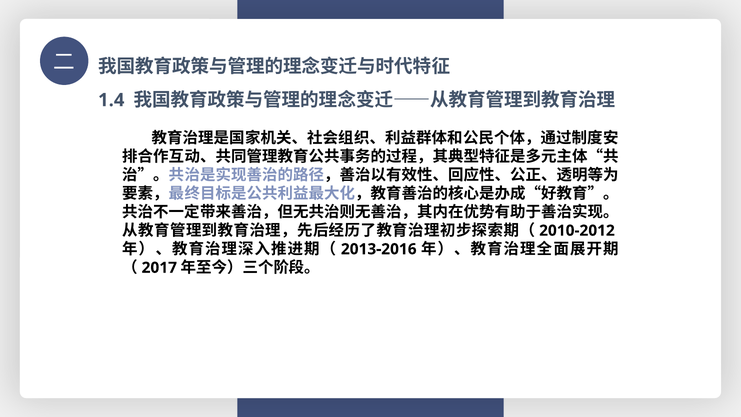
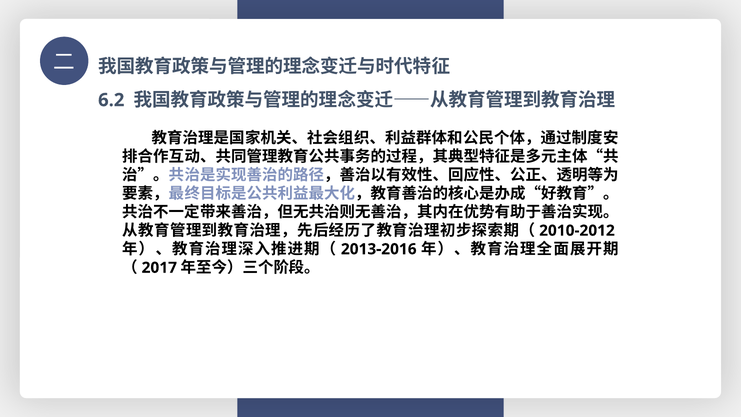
1.4: 1.4 -> 6.2
